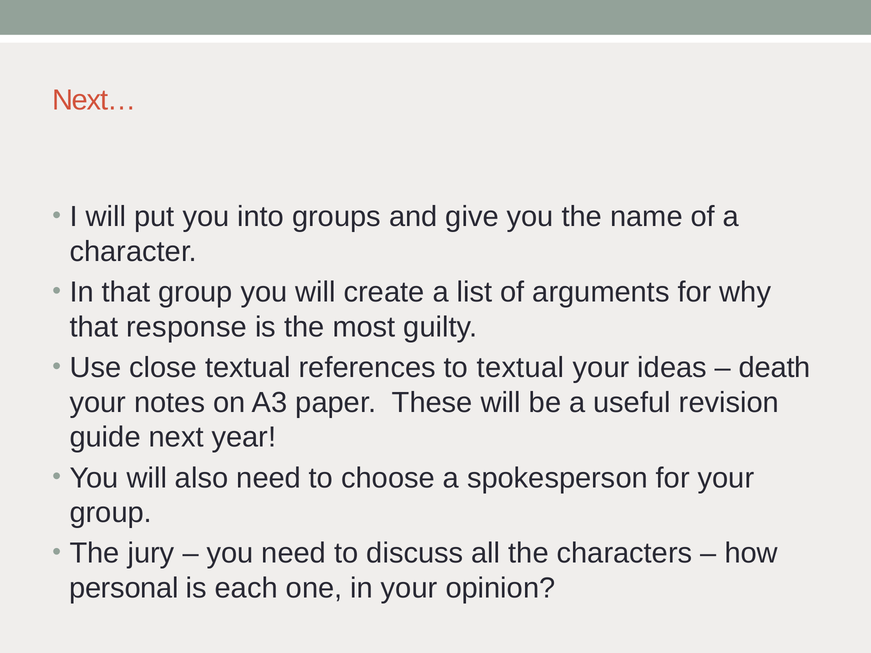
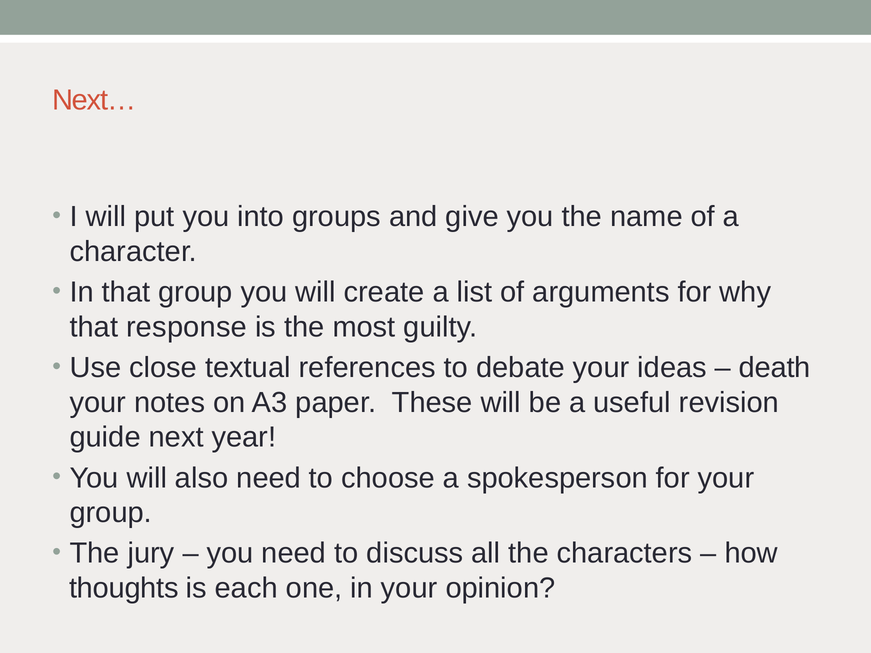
to textual: textual -> debate
personal: personal -> thoughts
